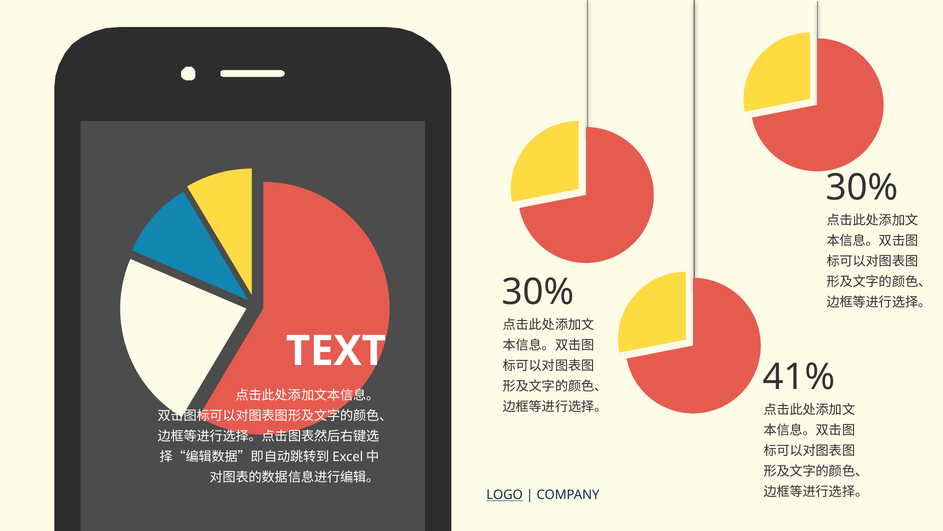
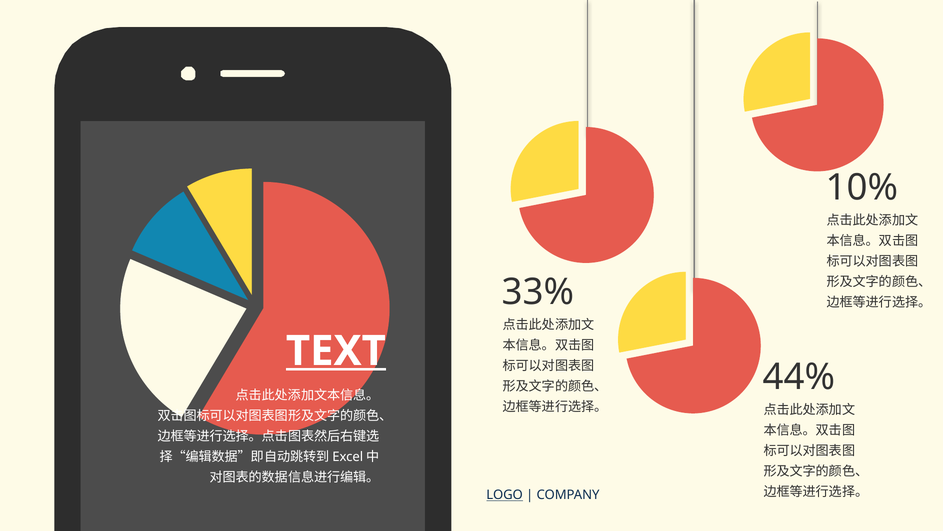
30% at (862, 188): 30% -> 10%
30% at (538, 292): 30% -> 33%
TEXT underline: none -> present
41%: 41% -> 44%
